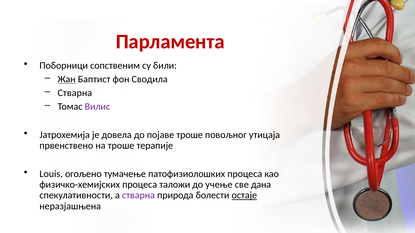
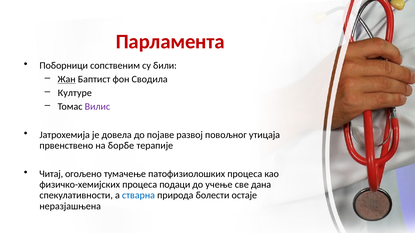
Стварна at (75, 93): Стварна -> Културе
појаве троше: троше -> развој
на троше: троше -> борбе
Louis: Louis -> Читај
таложи: таложи -> подаци
стварна at (138, 196) colour: purple -> blue
остаје underline: present -> none
